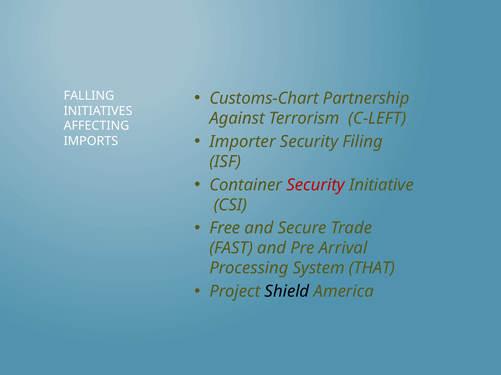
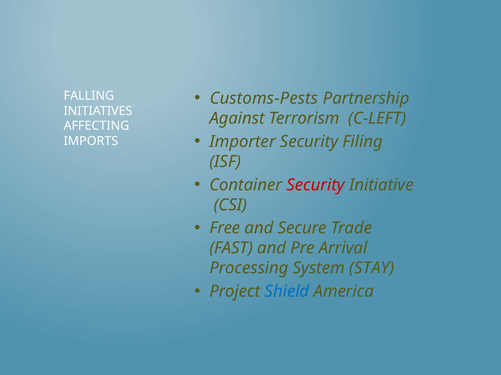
Customs-Chart: Customs-Chart -> Customs-Pests
THAT: THAT -> STAY
Shield colour: black -> blue
